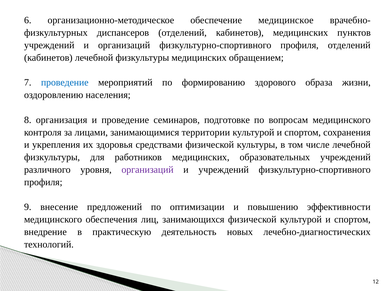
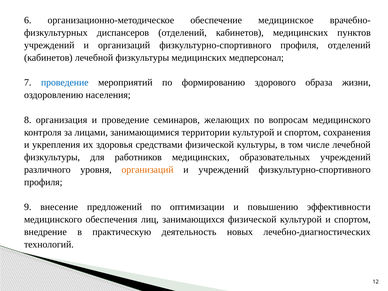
обращением: обращением -> медперсонал
подготовке: подготовке -> желающих
организаций at (148, 170) colour: purple -> orange
